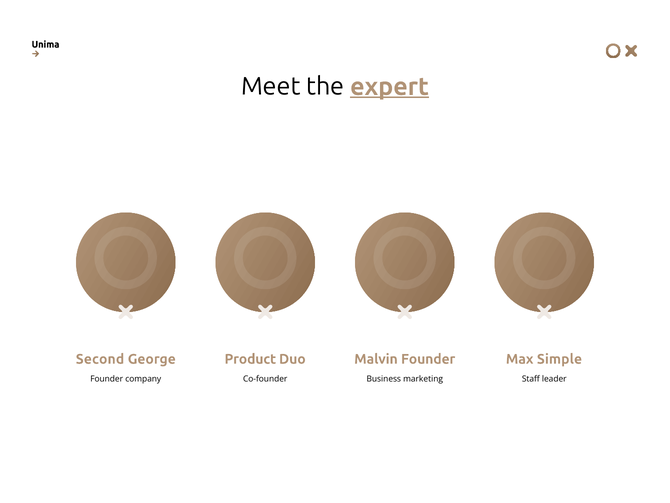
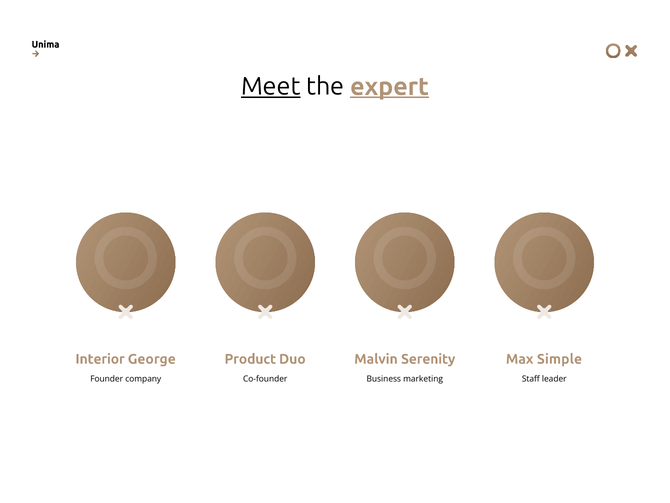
Meet underline: none -> present
Second: Second -> Interior
Malvin Founder: Founder -> Serenity
